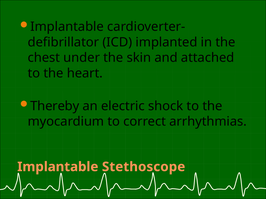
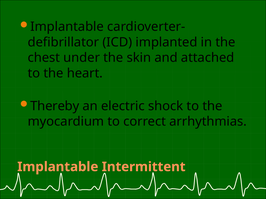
Stethoscope: Stethoscope -> Intermittent
